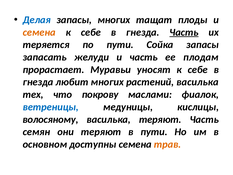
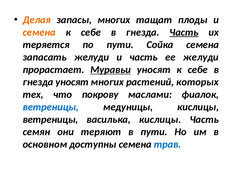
Делая colour: blue -> orange
Сойка запасы: запасы -> семена
ее плодам: плодам -> желуди
Муравьи underline: none -> present
гнезда любит: любит -> уносят
растений василька: василька -> которых
волосяному at (50, 119): волосяному -> ветреницы
василька теряют: теряют -> кислицы
трав colour: orange -> blue
